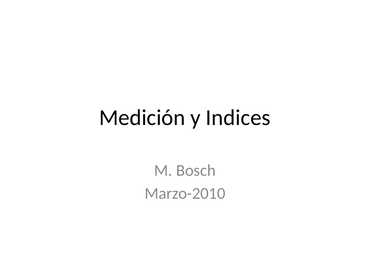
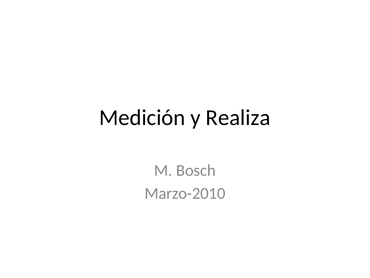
Indices: Indices -> Realiza
